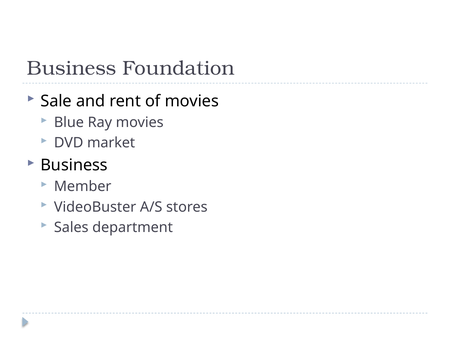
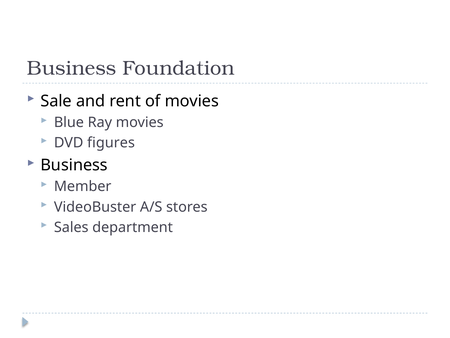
market: market -> figures
